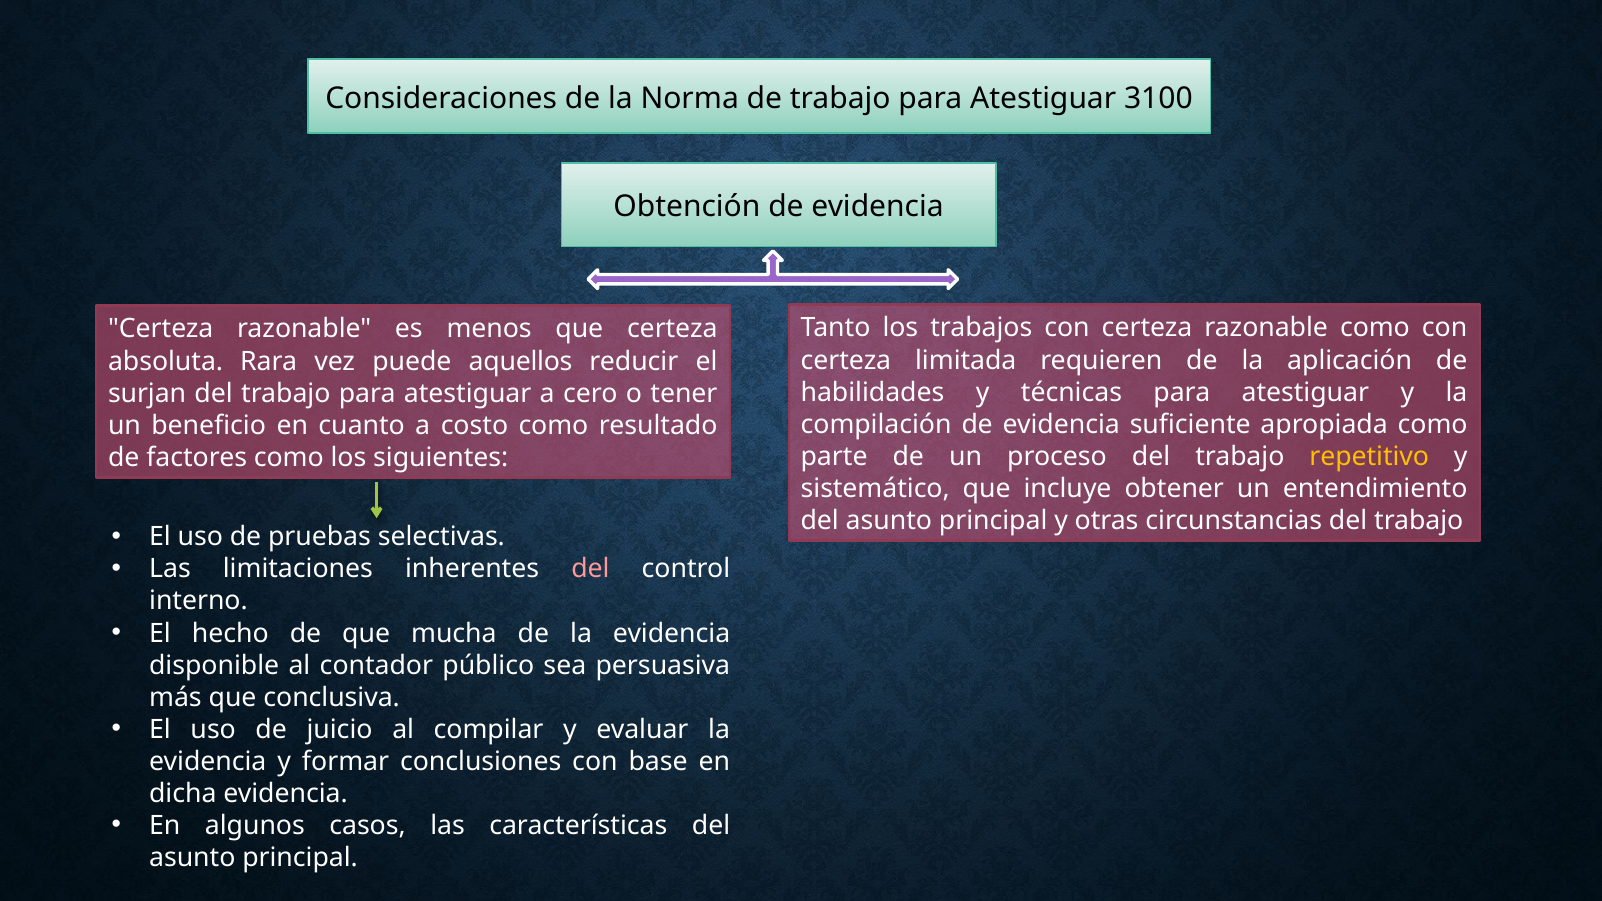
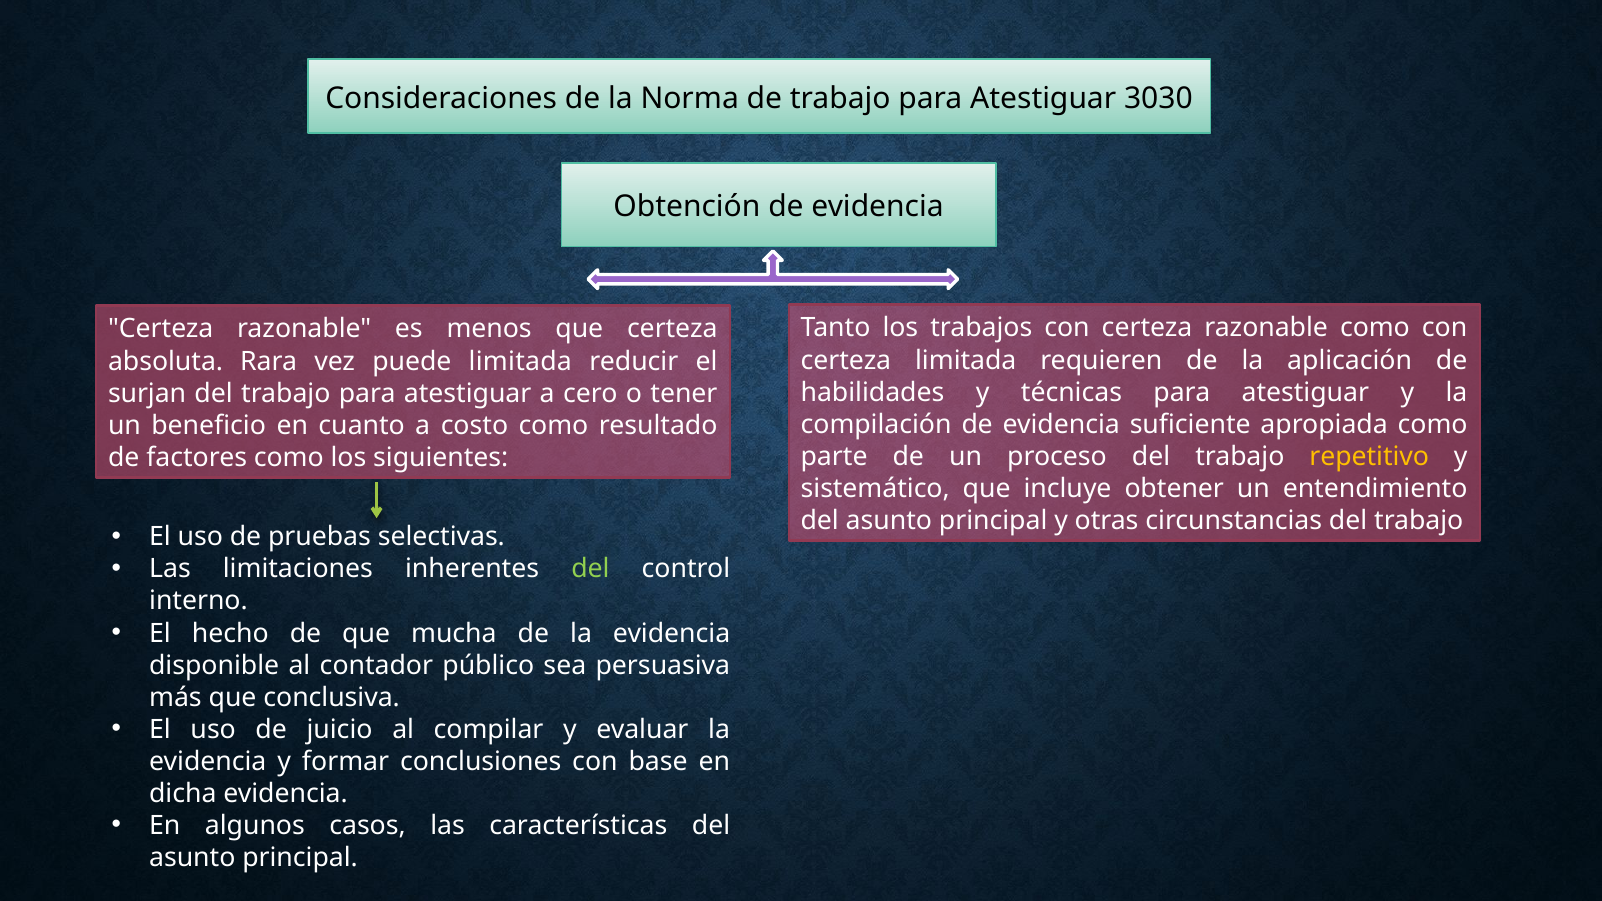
3100: 3100 -> 3030
puede aquellos: aquellos -> limitada
del at (590, 569) colour: pink -> light green
